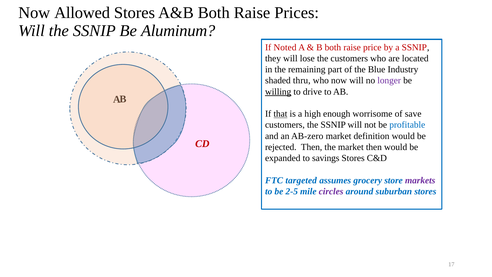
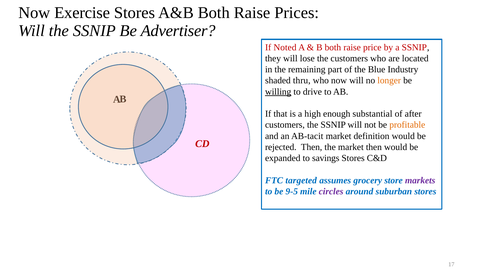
Allowed: Allowed -> Exercise
Aluminum: Aluminum -> Advertiser
longer colour: purple -> orange
that underline: present -> none
worrisome: worrisome -> substantial
save: save -> after
profitable colour: blue -> orange
AB-zero: AB-zero -> AB-tacit
2-5: 2-5 -> 9-5
